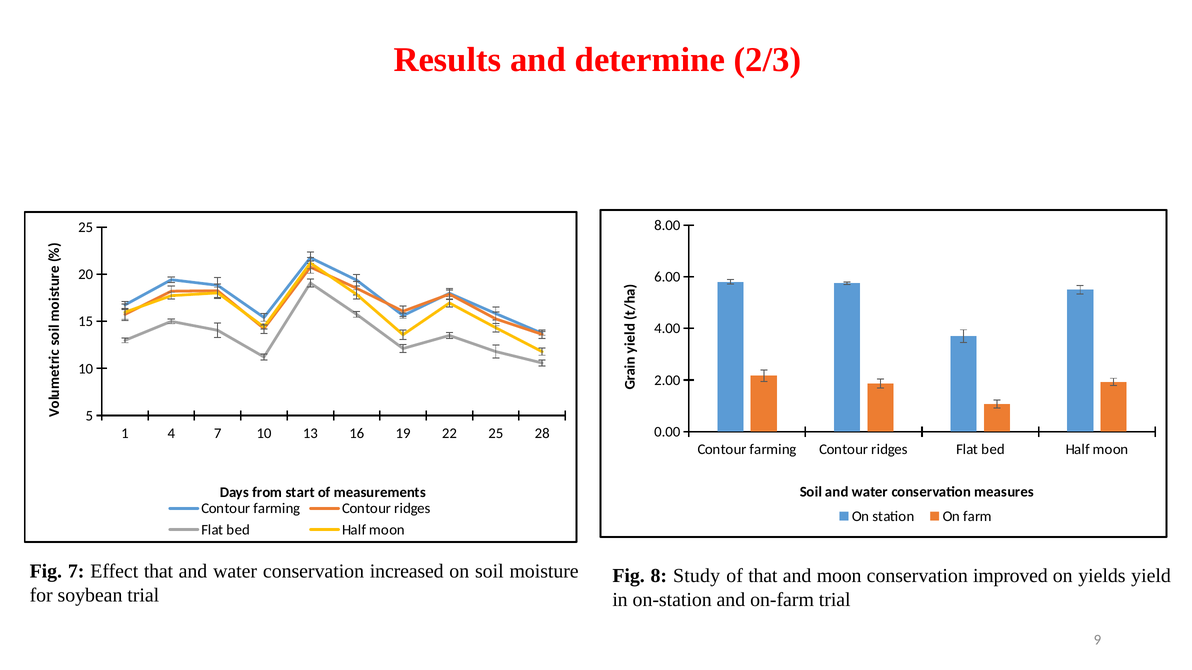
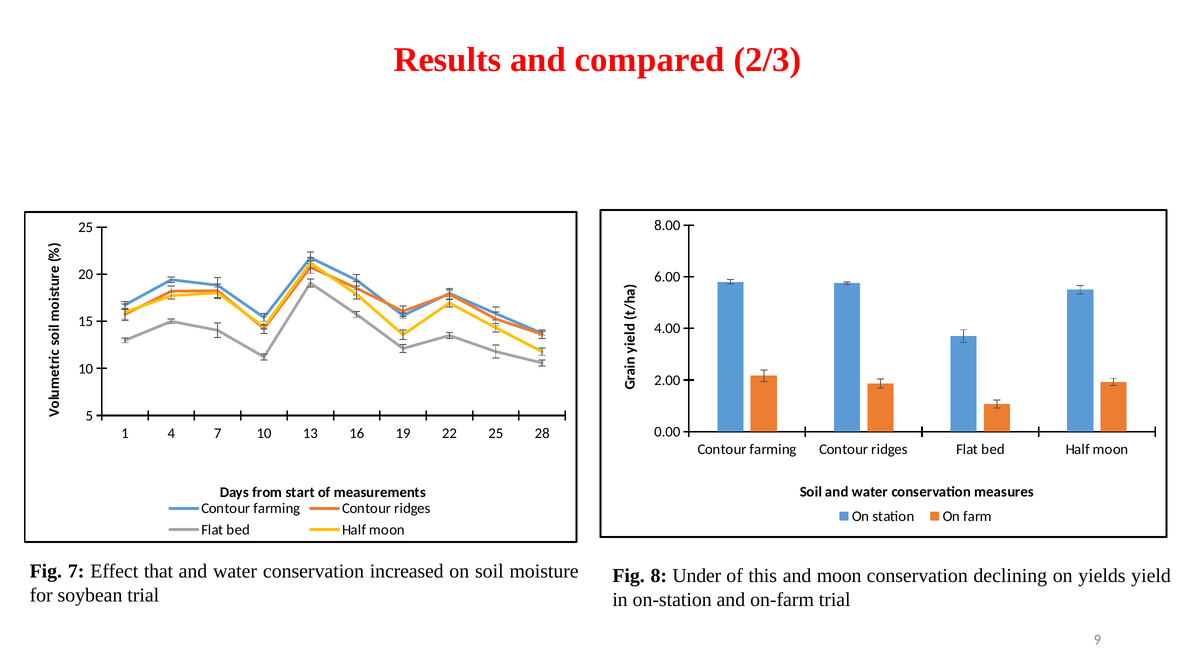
determine: determine -> compared
Study: Study -> Under
of that: that -> this
improved: improved -> declining
